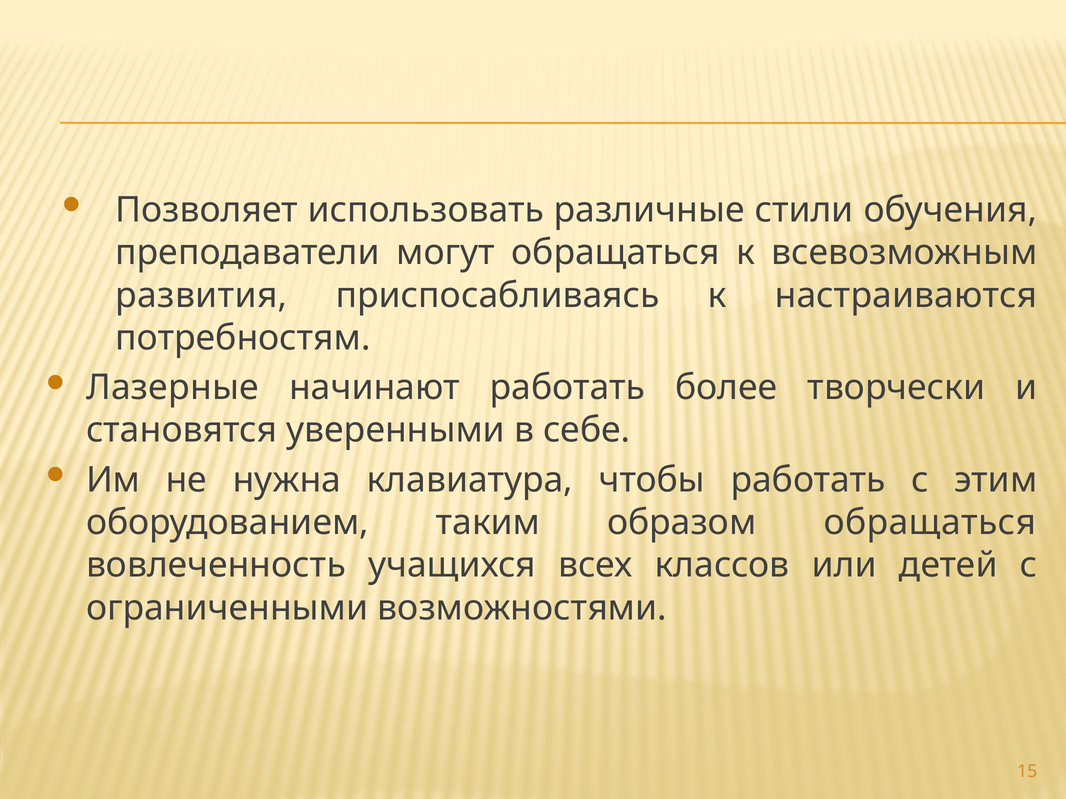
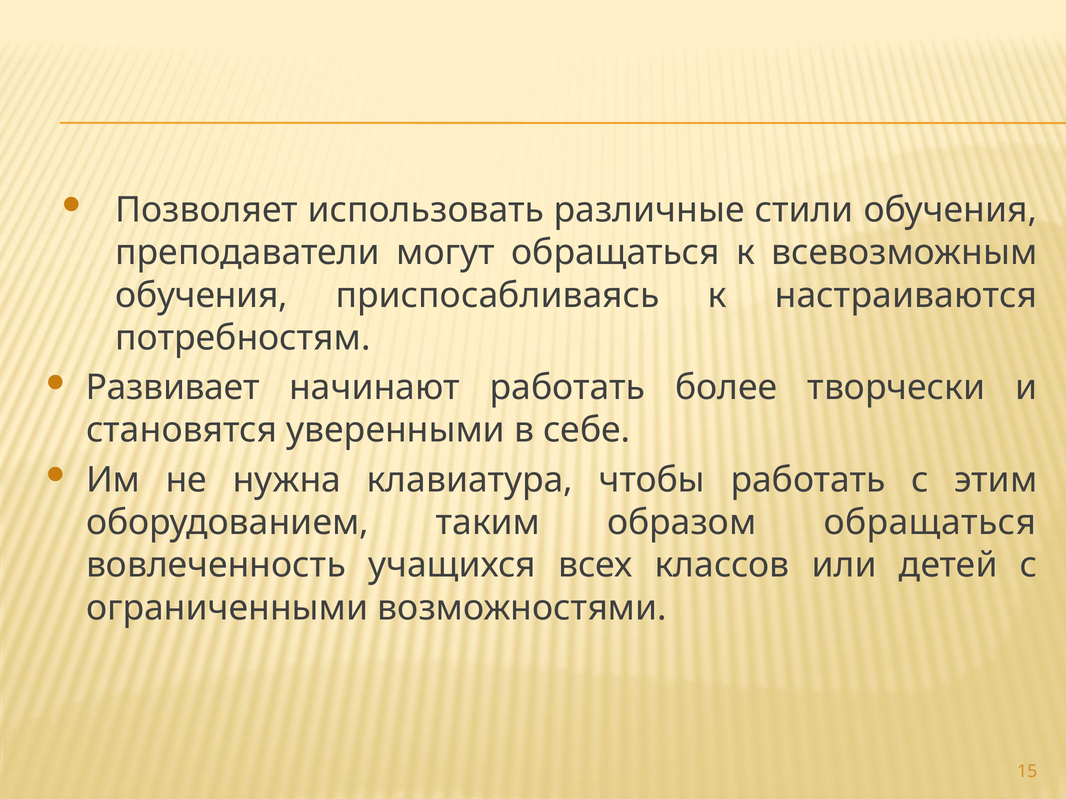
развития at (201, 296): развития -> обучения
Лазерные: Лазерные -> Развивает
